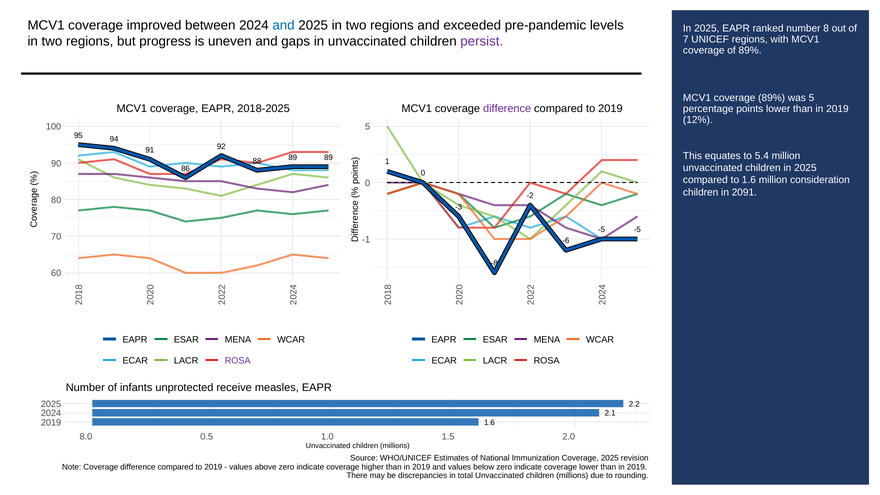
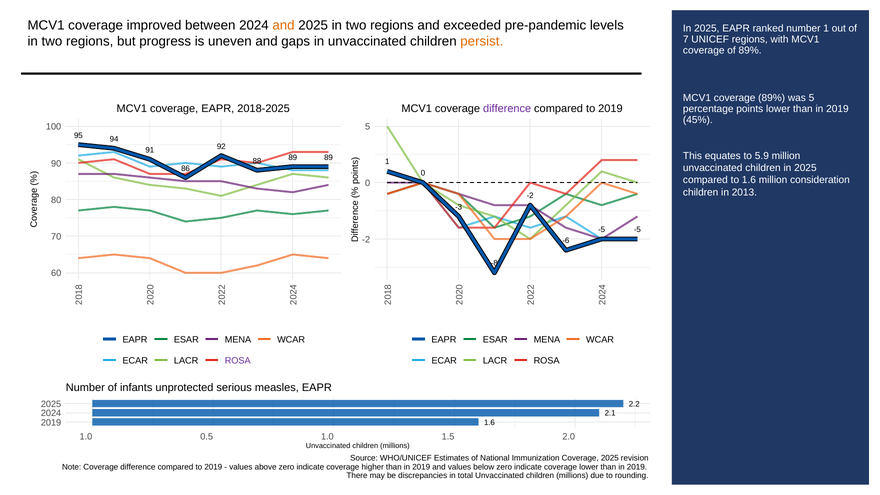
and at (284, 25) colour: blue -> orange
number 8: 8 -> 1
persist colour: purple -> orange
12%: 12% -> 45%
5.4: 5.4 -> 5.9
2091: 2091 -> 2013
-1 at (366, 240): -1 -> -2
receive: receive -> serious
8.0 at (86, 437): 8.0 -> 1.0
